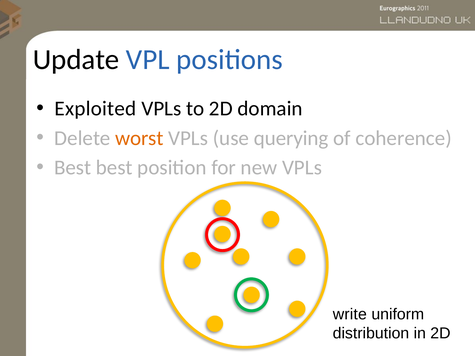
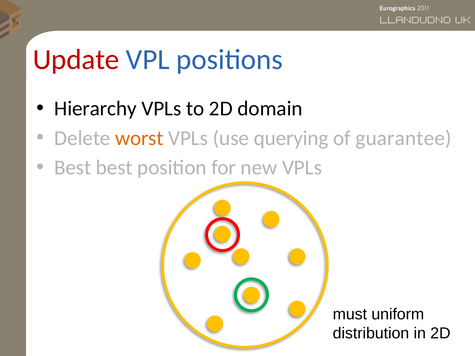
Update colour: black -> red
Exploited: Exploited -> Hierarchy
coherence: coherence -> guarantee
write: write -> must
